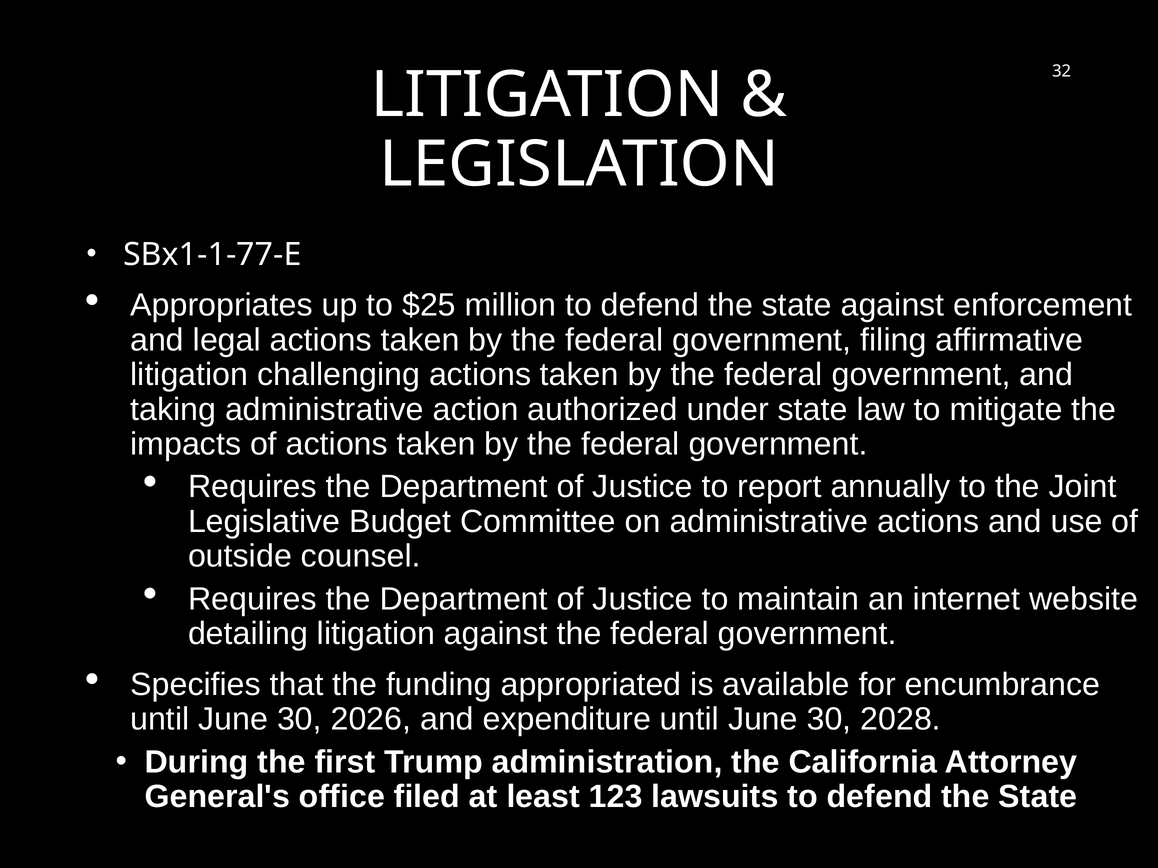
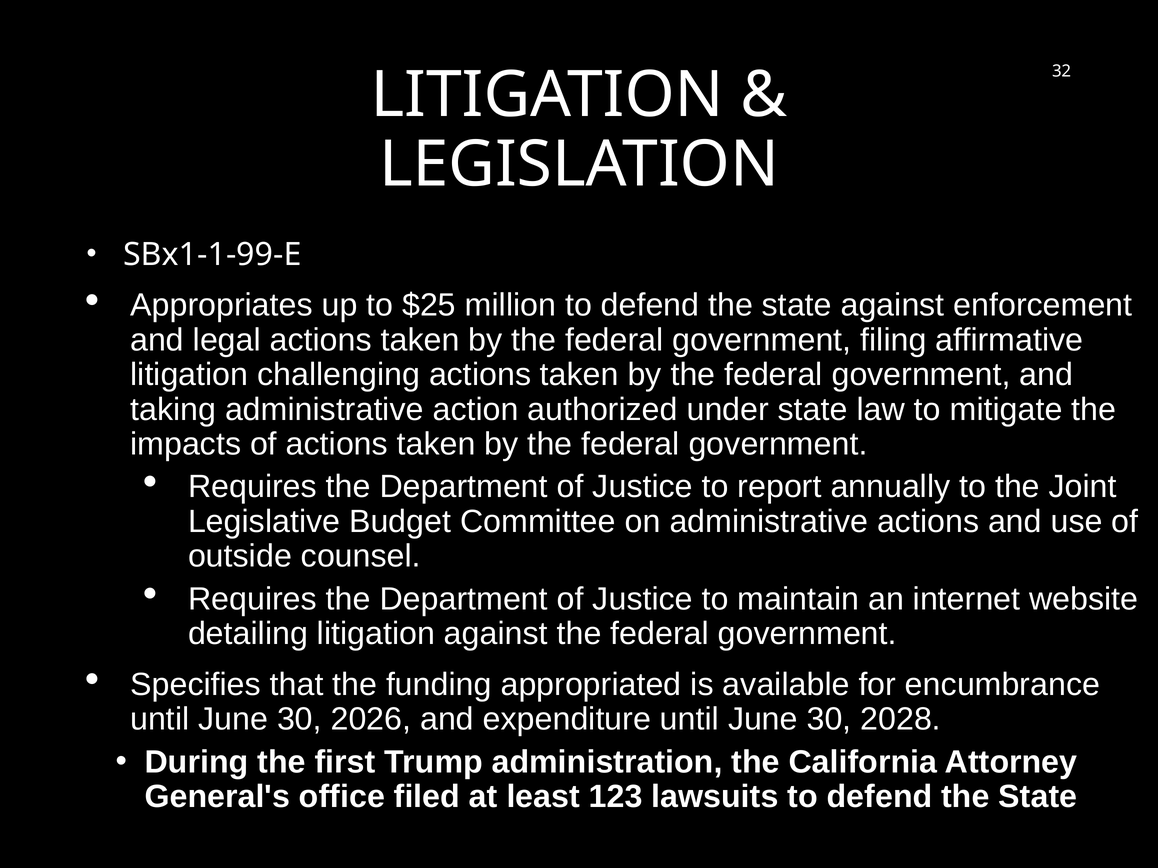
SBx1-1-77-E: SBx1-1-77-E -> SBx1-1-99-E
